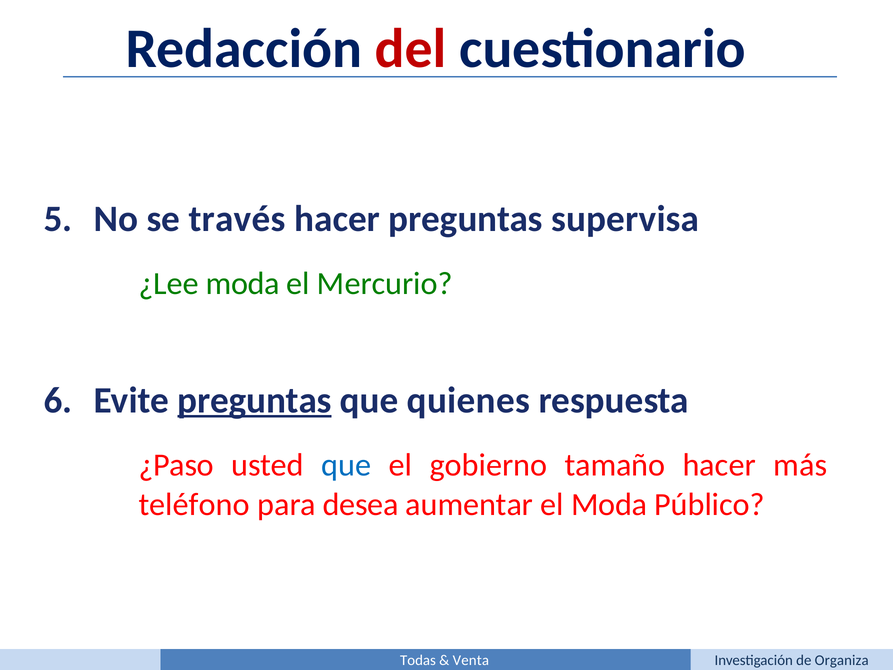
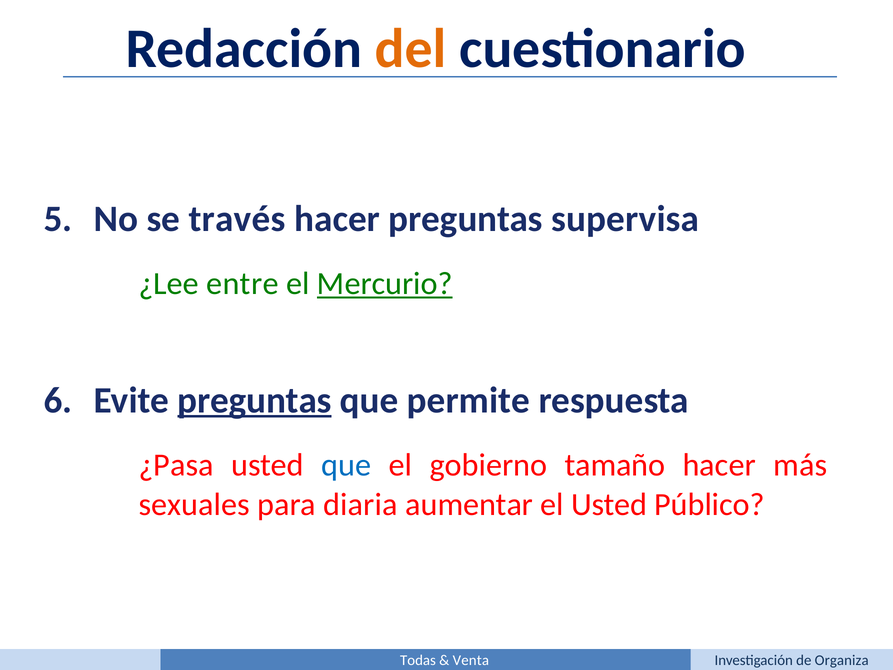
del colour: red -> orange
¿Lee moda: moda -> entre
Mercurio underline: none -> present
quienes: quienes -> permite
¿Paso: ¿Paso -> ¿Pasa
teléfono: teléfono -> sexuales
desea: desea -> diaria
el Moda: Moda -> Usted
